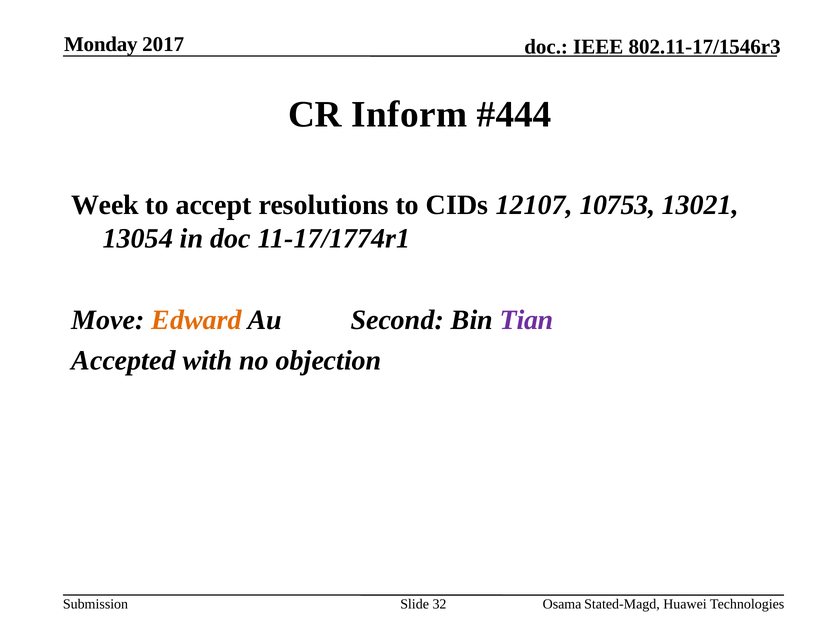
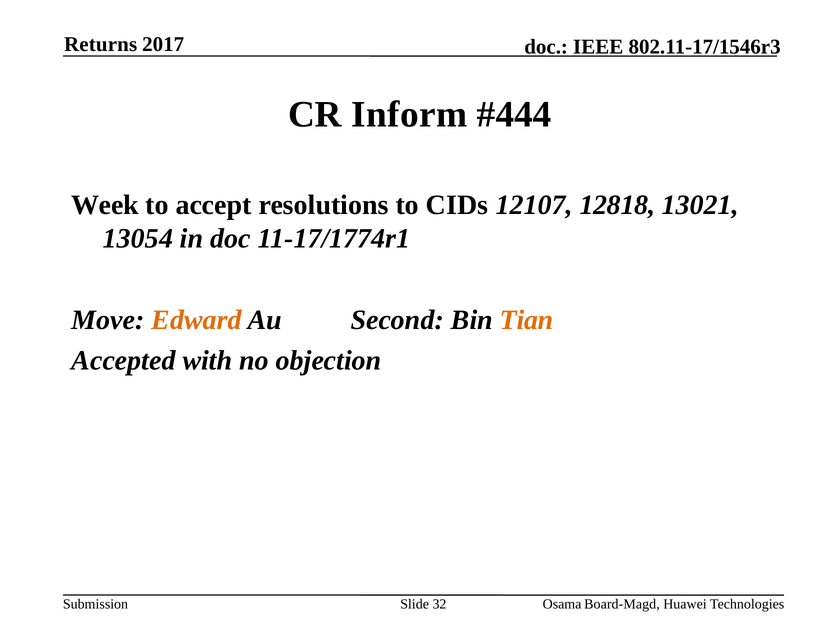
Monday: Monday -> Returns
10753: 10753 -> 12818
Tian colour: purple -> orange
Stated-Magd: Stated-Magd -> Board-Magd
